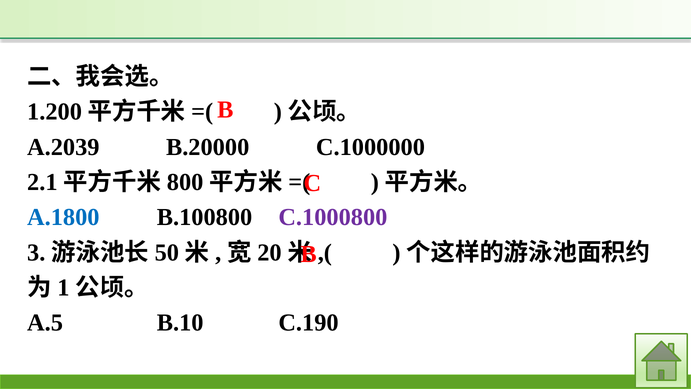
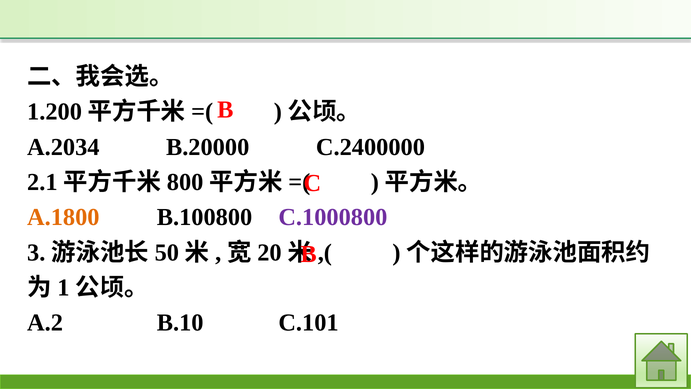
A.2039: A.2039 -> A.2034
C.1000000: C.1000000 -> C.2400000
A.1800 colour: blue -> orange
A.5: A.5 -> A.2
C.190: C.190 -> C.101
